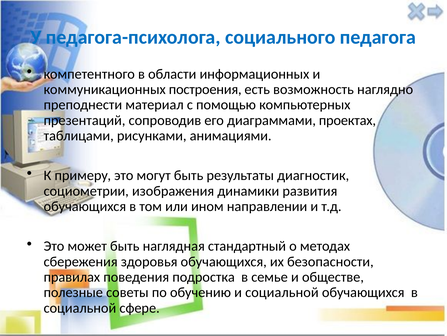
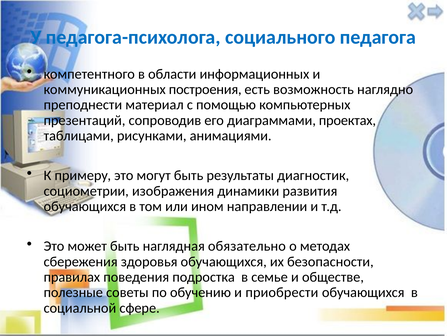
стандартный: стандартный -> обязательно
и социальной: социальной -> приобрести
